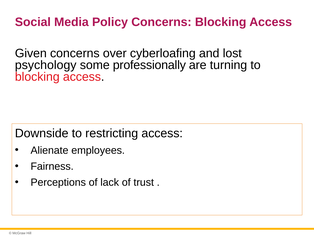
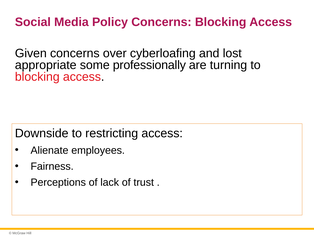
psychology: psychology -> appropriate
